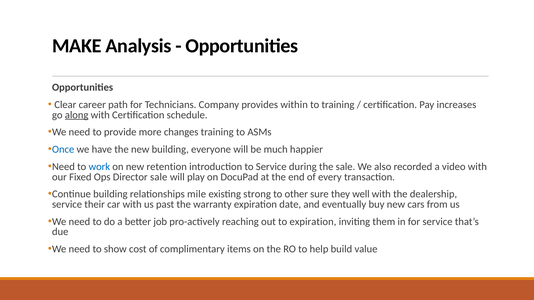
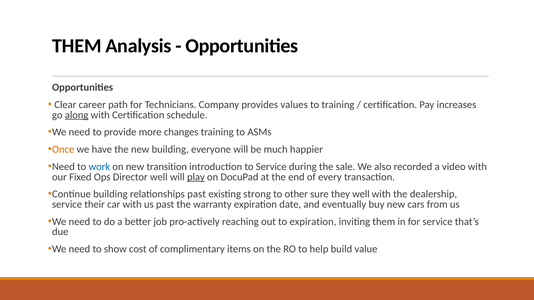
MAKE at (77, 46): MAKE -> THEM
within: within -> values
Once colour: blue -> orange
retention: retention -> transition
Director sale: sale -> well
play underline: none -> present
relationships mile: mile -> past
